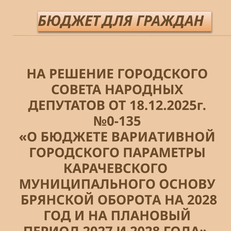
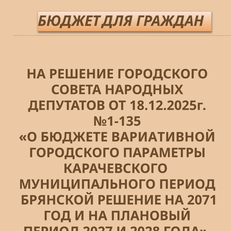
№0-135: №0-135 -> №1-135
МУНИЦИПАЛЬНОГО ОСНОВУ: ОСНОВУ -> ПЕРИОД
БРЯНСКОЙ ОБОРОТА: ОБОРОТА -> РЕШЕНИЕ
НА 2028: 2028 -> 2071
